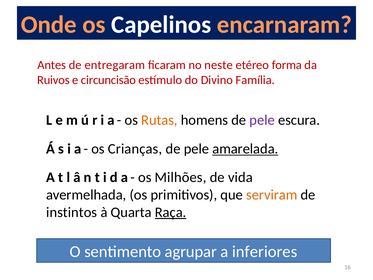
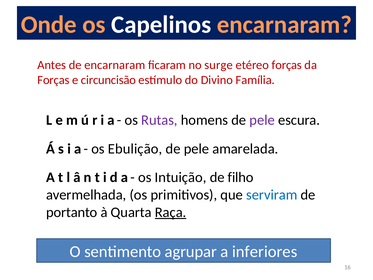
de entregaram: entregaram -> encarnaram
neste: neste -> surge
etéreo forma: forma -> forças
Ruivos at (53, 80): Ruivos -> Forças
Rutas colour: orange -> purple
Crianças: Crianças -> Ebulição
amarelada underline: present -> none
Milhões: Milhões -> Intuição
vida: vida -> filho
serviram colour: orange -> blue
instintos: instintos -> portanto
